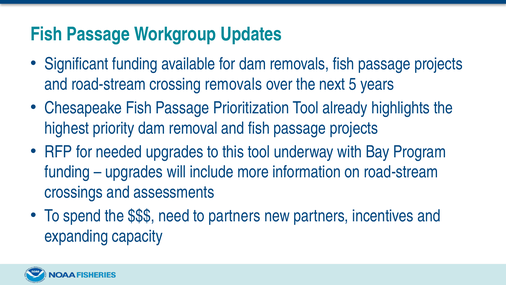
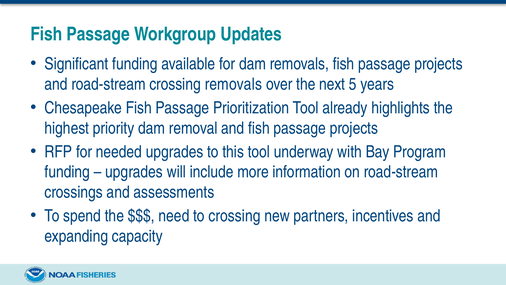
to partners: partners -> crossing
